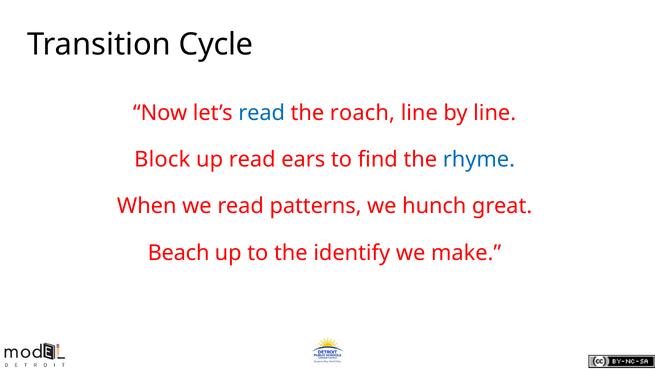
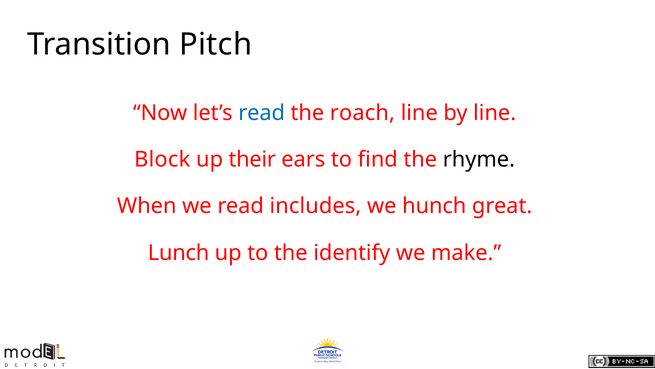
Cycle: Cycle -> Pitch
up read: read -> their
rhyme colour: blue -> black
patterns: patterns -> includes
Beach: Beach -> Lunch
